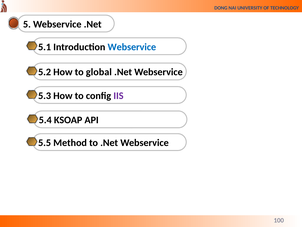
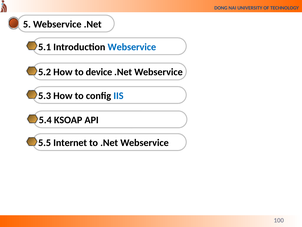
global: global -> device
IIS colour: purple -> blue
Method: Method -> Internet
